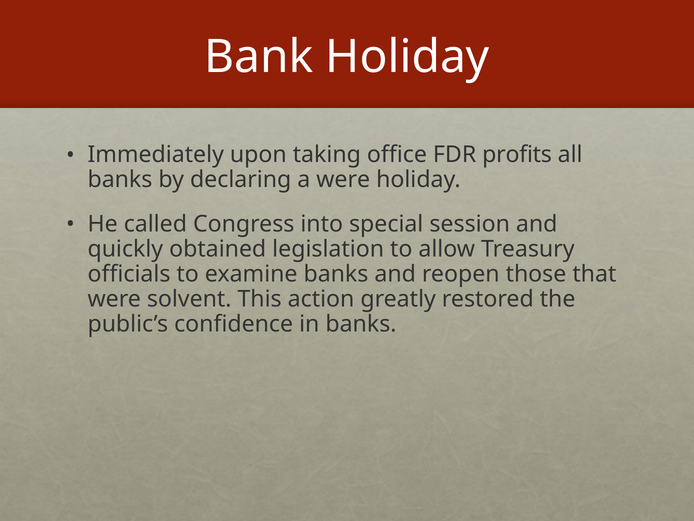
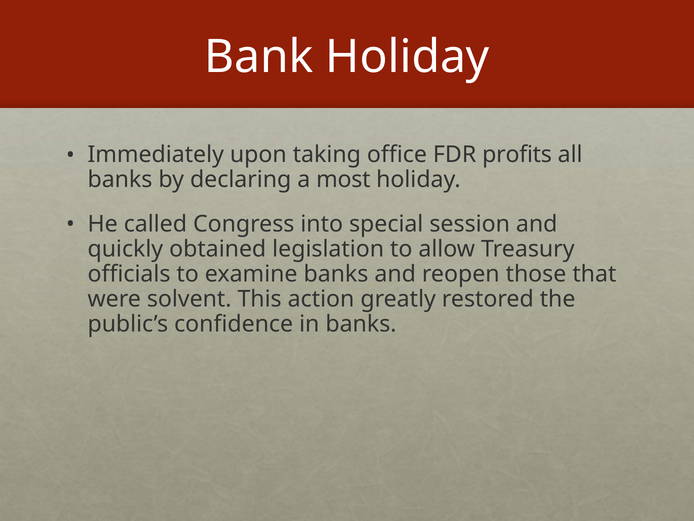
a were: were -> most
